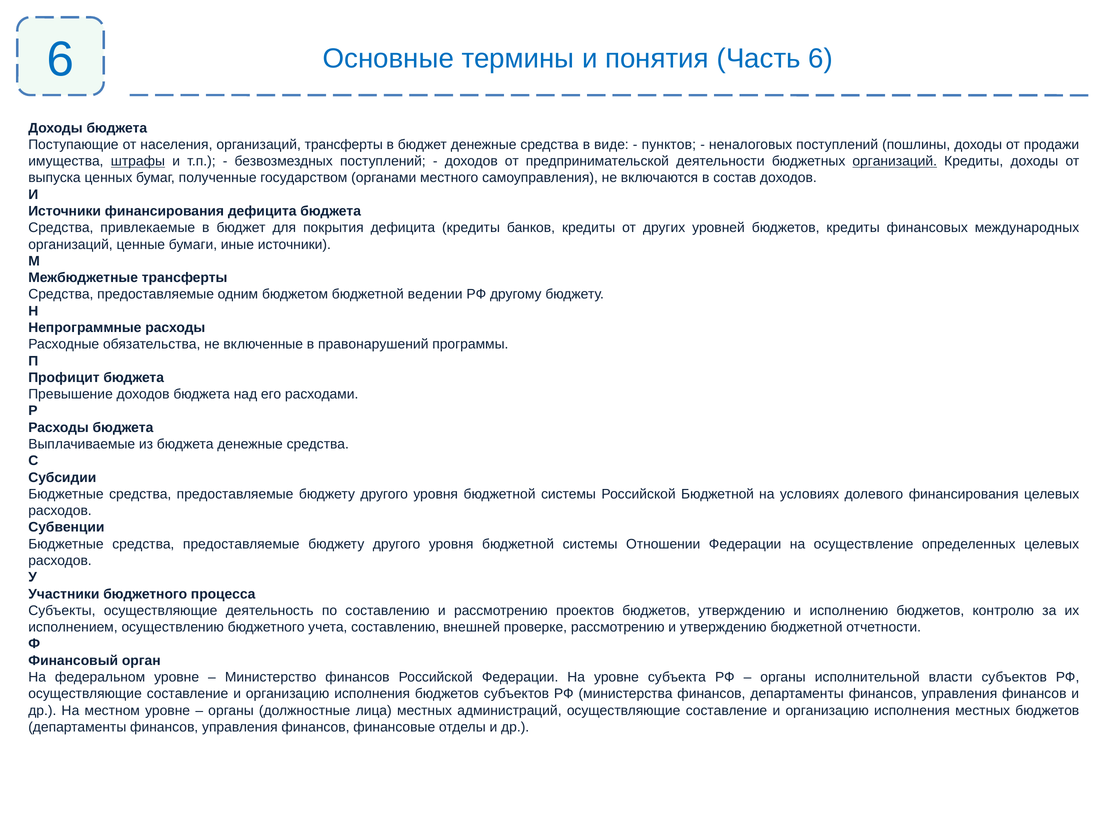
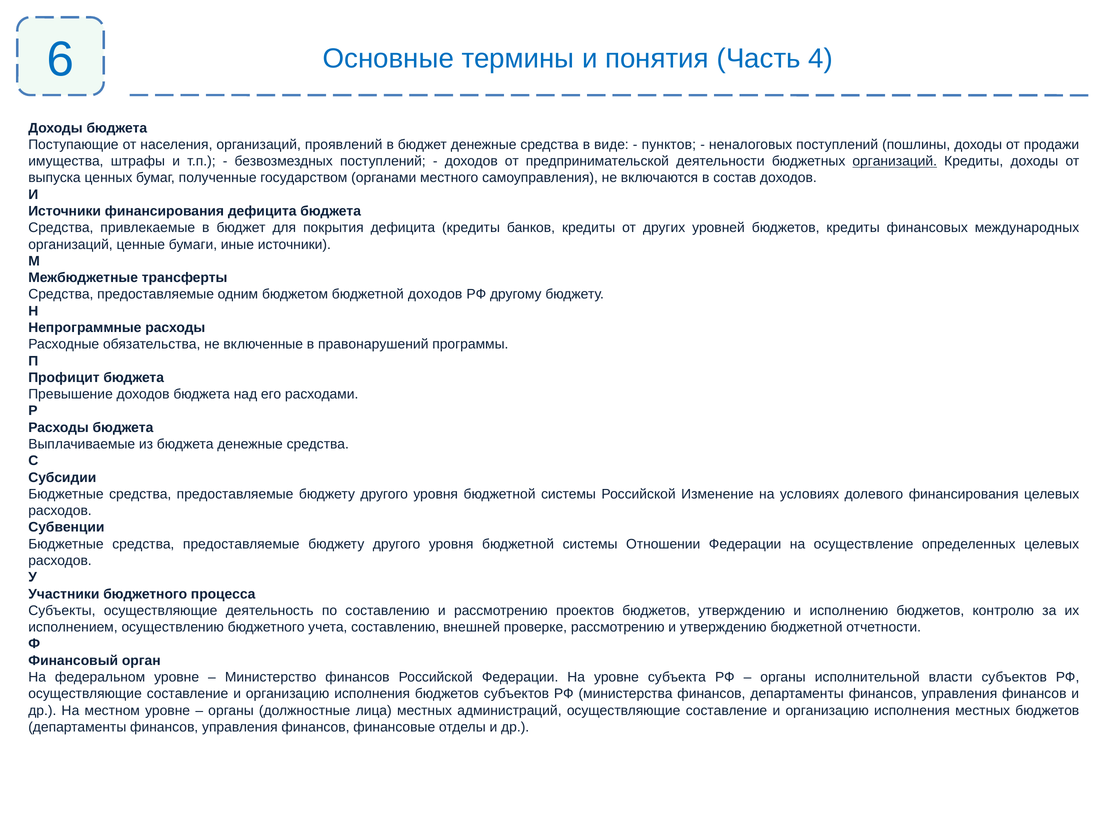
Часть 6: 6 -> 4
организаций трансферты: трансферты -> проявлений
штрафы underline: present -> none
бюджетной ведении: ведении -> доходов
Российской Бюджетной: Бюджетной -> Изменение
